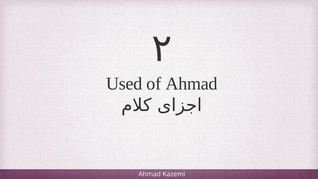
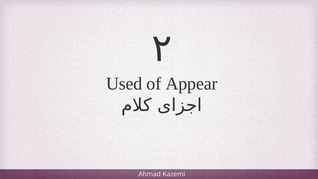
of Ahmad: Ahmad -> Appear
